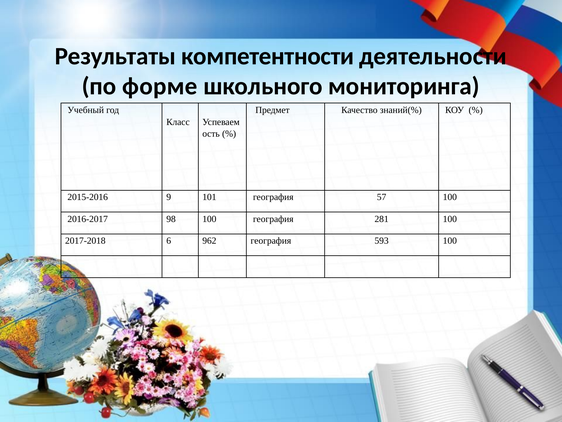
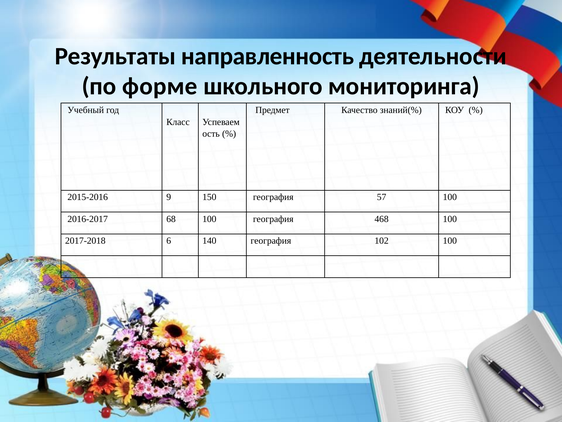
компетентности: компетентности -> направленность
101: 101 -> 150
98: 98 -> 68
281: 281 -> 468
962: 962 -> 140
593: 593 -> 102
